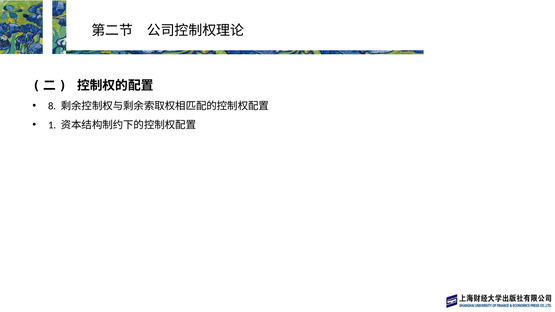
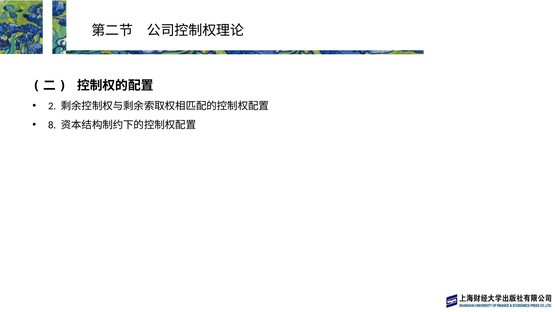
8: 8 -> 2
1: 1 -> 8
